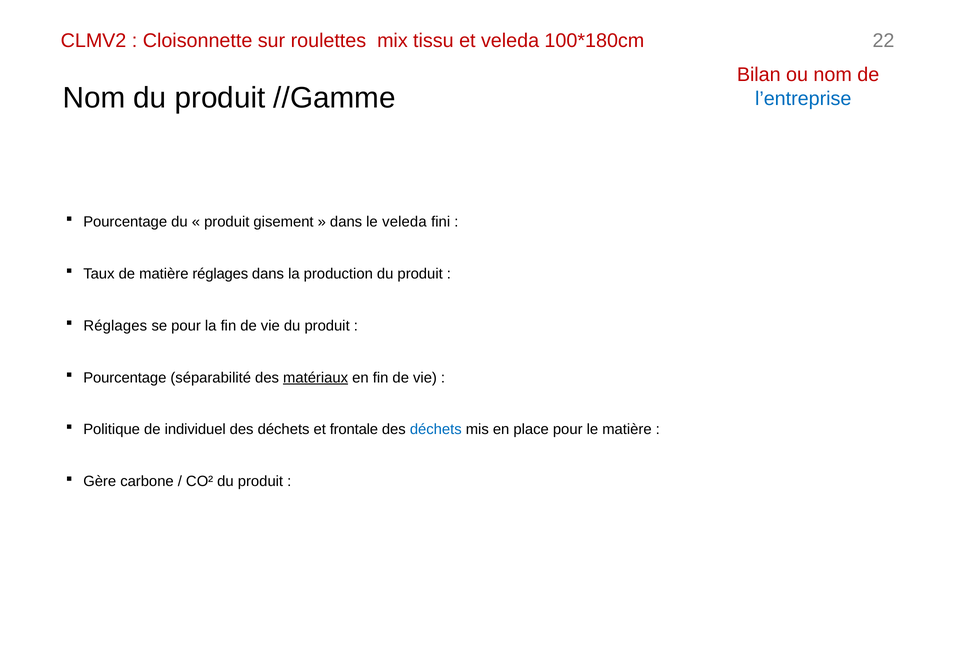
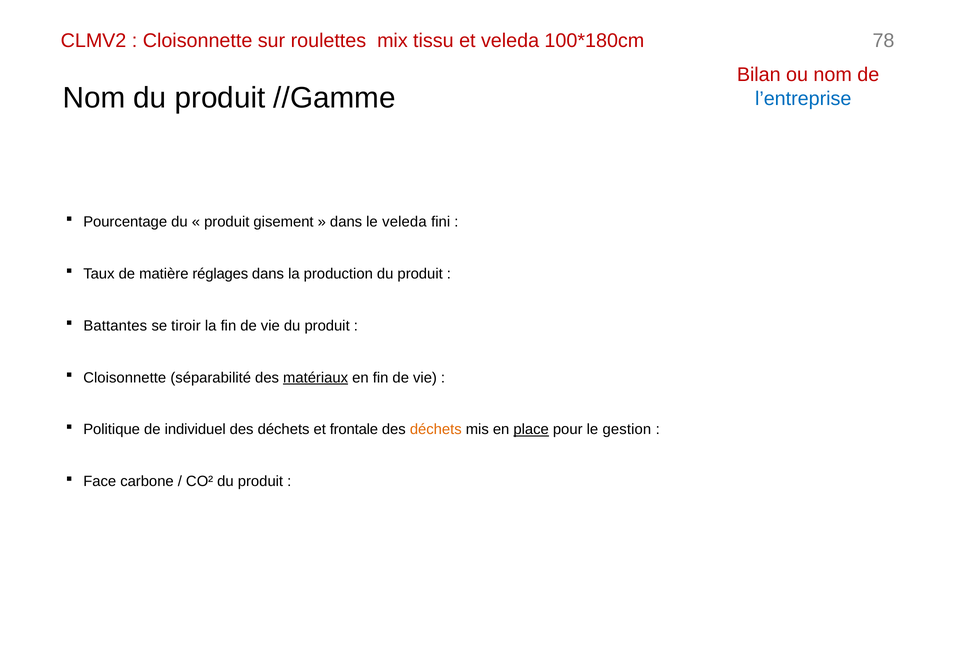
22: 22 -> 78
Réglages at (115, 325): Réglages -> Battantes
se pour: pour -> tiroir
Pourcentage at (125, 377): Pourcentage -> Cloisonnette
déchets at (436, 429) colour: blue -> orange
place underline: none -> present
le matière: matière -> gestion
Gère: Gère -> Face
